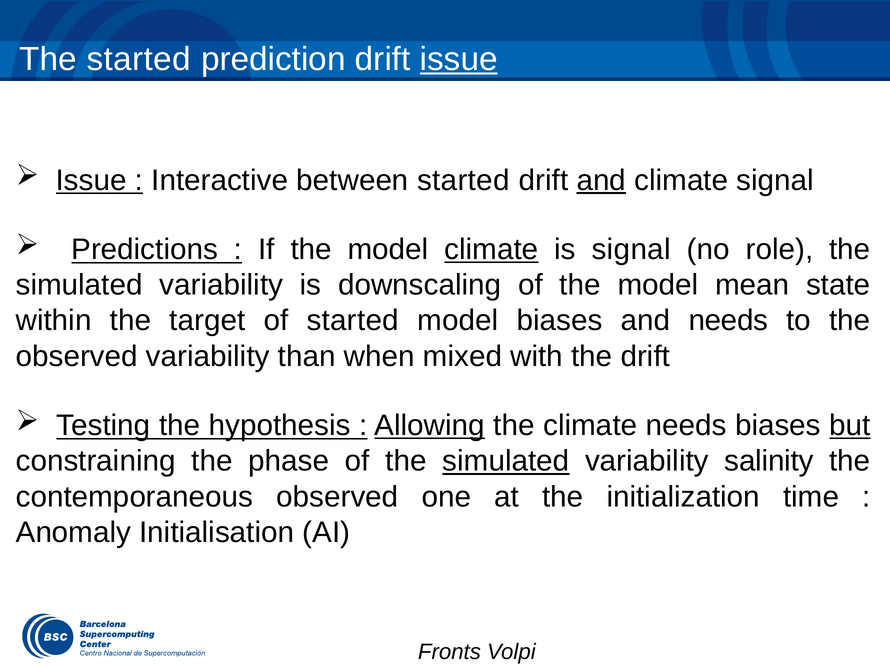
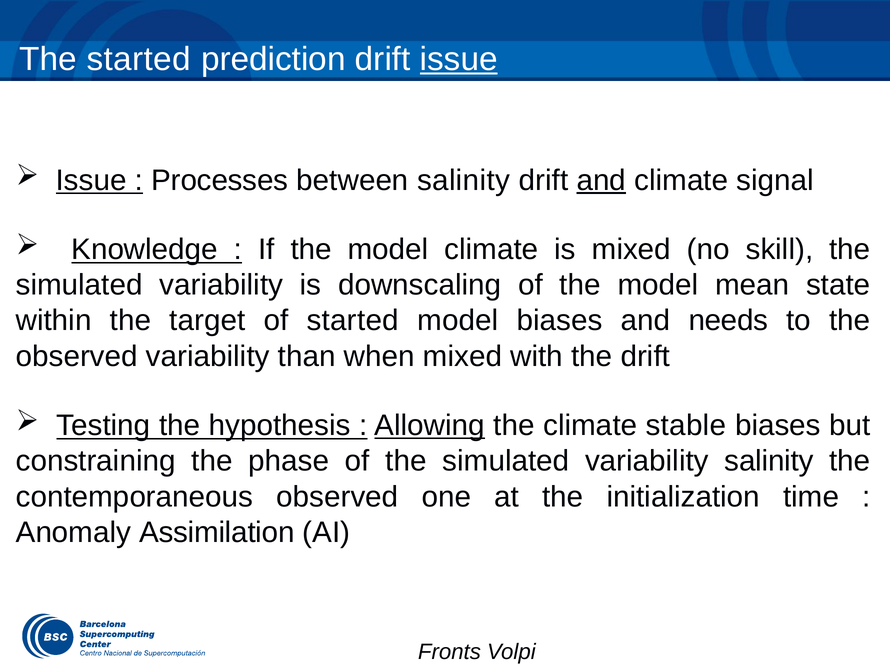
Interactive: Interactive -> Processes
between started: started -> salinity
Predictions: Predictions -> Knowledge
climate at (491, 250) underline: present -> none
is signal: signal -> mixed
role: role -> skill
climate needs: needs -> stable
but underline: present -> none
simulated at (506, 462) underline: present -> none
Initialisation: Initialisation -> Assimilation
